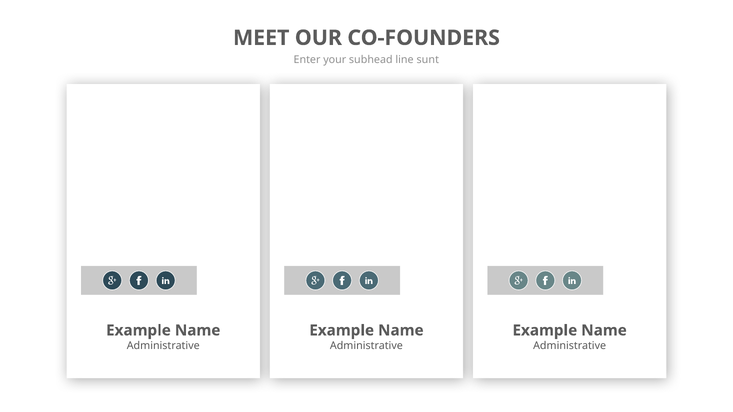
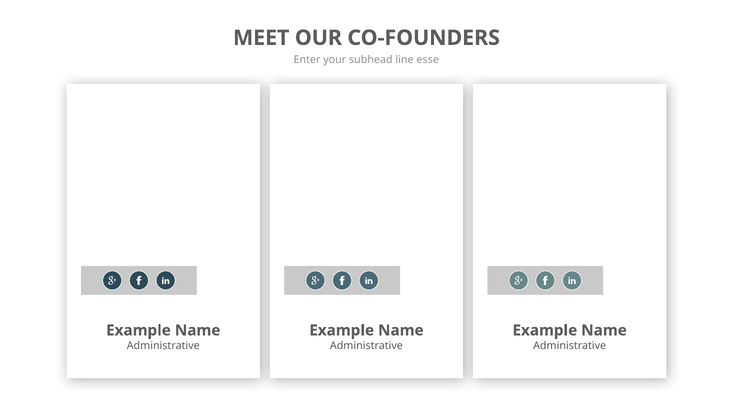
sunt: sunt -> esse
